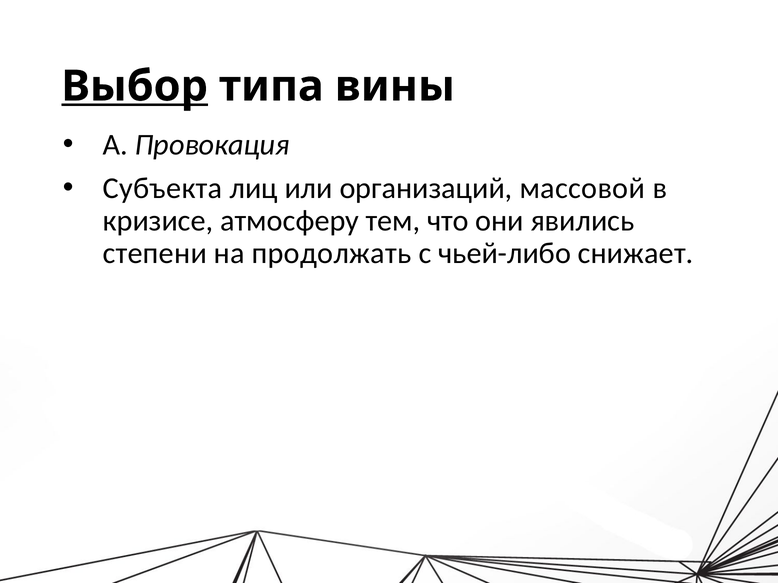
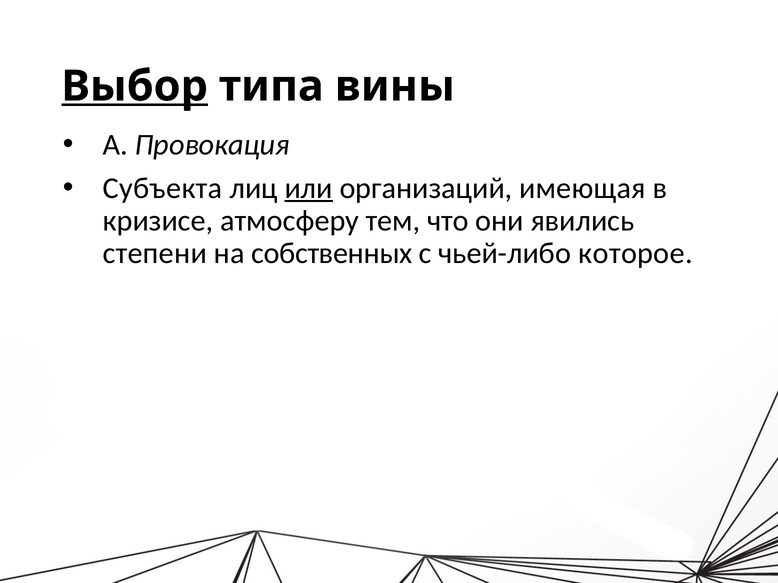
или underline: none -> present
массовой: массовой -> имеющая
продолжать: продолжать -> собственных
снижает: снижает -> которое
